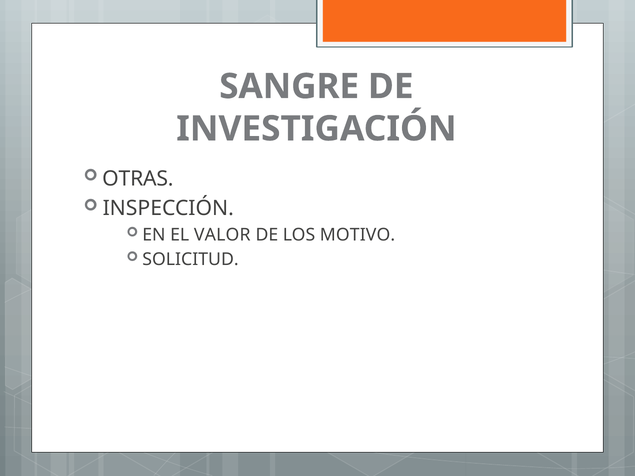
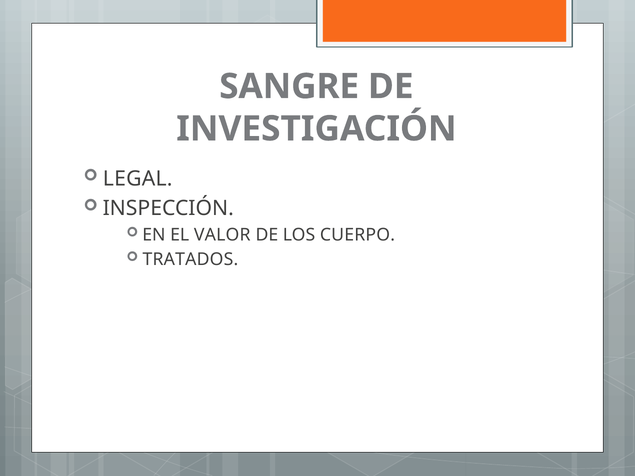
OTRAS: OTRAS -> LEGAL
MOTIVO: MOTIVO -> CUERPO
SOLICITUD: SOLICITUD -> TRATADOS
